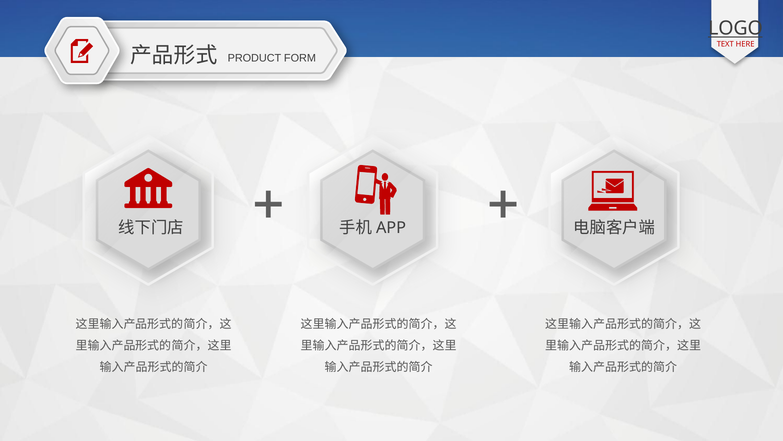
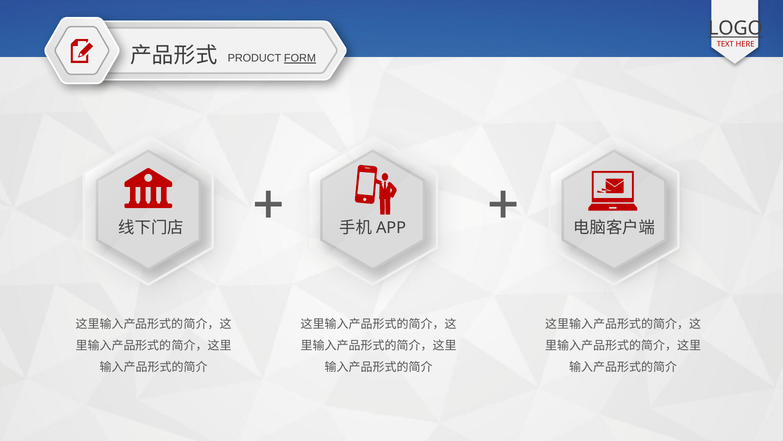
FORM underline: none -> present
